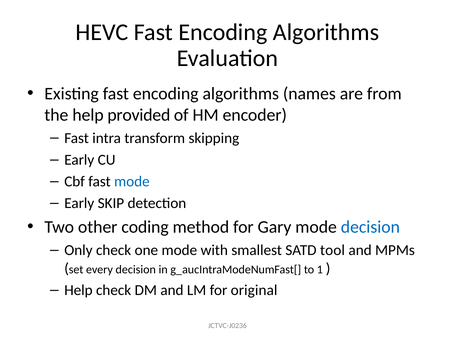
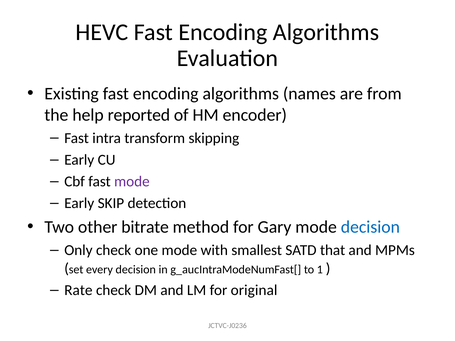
provided: provided -> reported
mode at (132, 182) colour: blue -> purple
coding: coding -> bitrate
tool: tool -> that
Help at (78, 290): Help -> Rate
